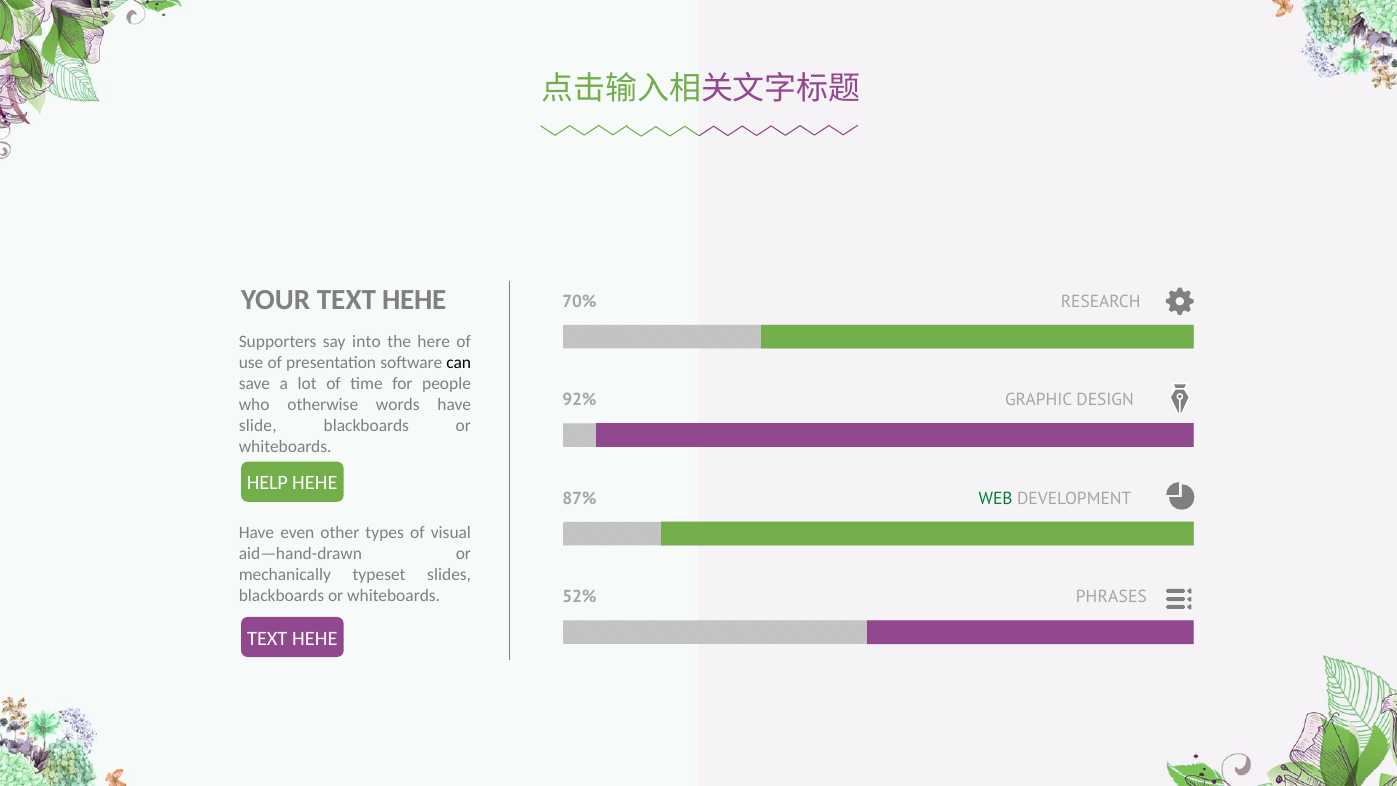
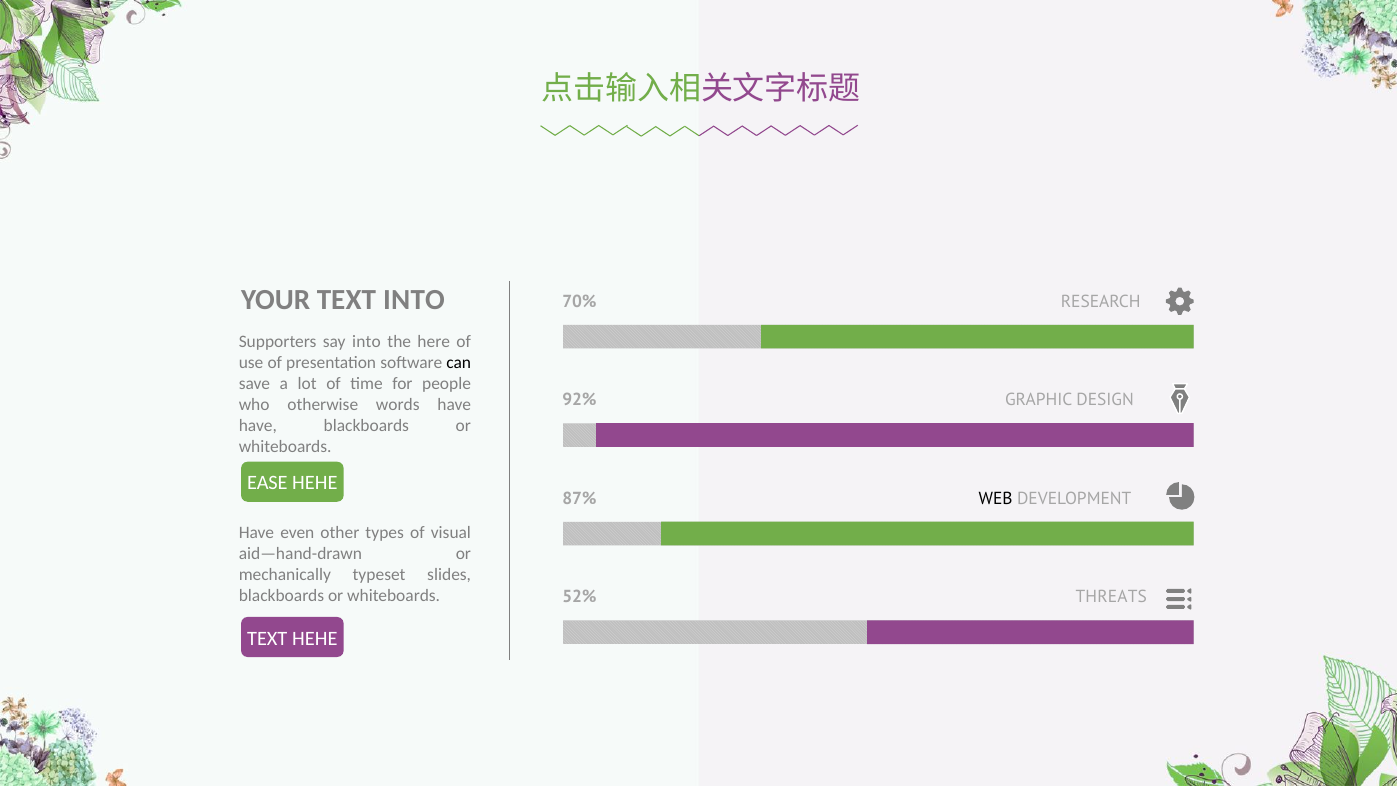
YOUR TEXT HEHE: HEHE -> INTO
slide at (258, 426): slide -> have
HELP: HELP -> EASE
WEB colour: green -> black
PHRASES: PHRASES -> THREATS
